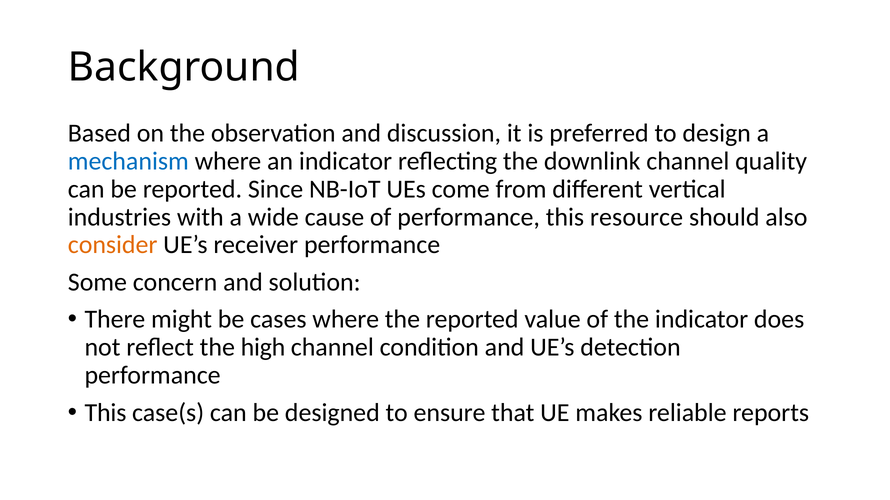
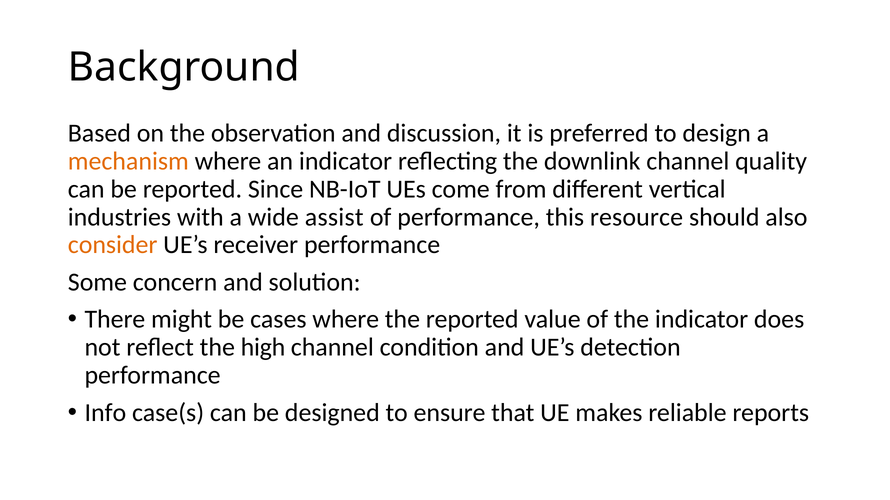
mechanism colour: blue -> orange
cause: cause -> assist
This at (105, 413): This -> Info
